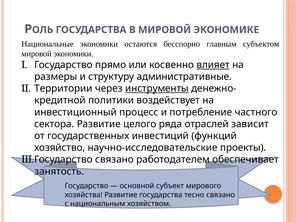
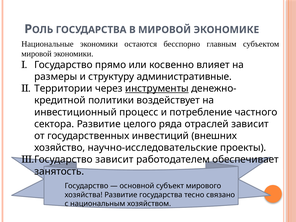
влияет underline: present -> none
функций: функций -> внешних
связано at (114, 160): связано -> зависит
